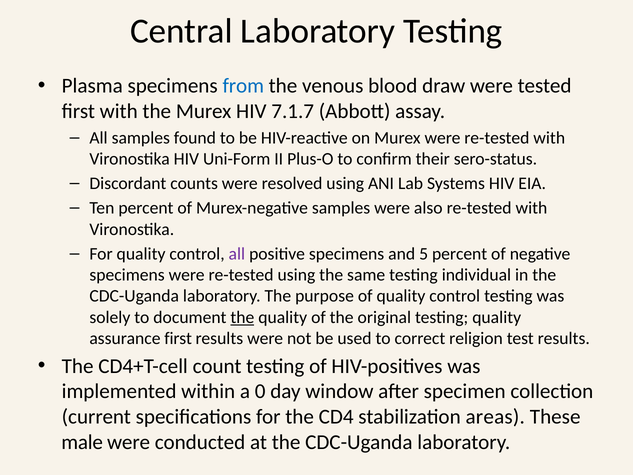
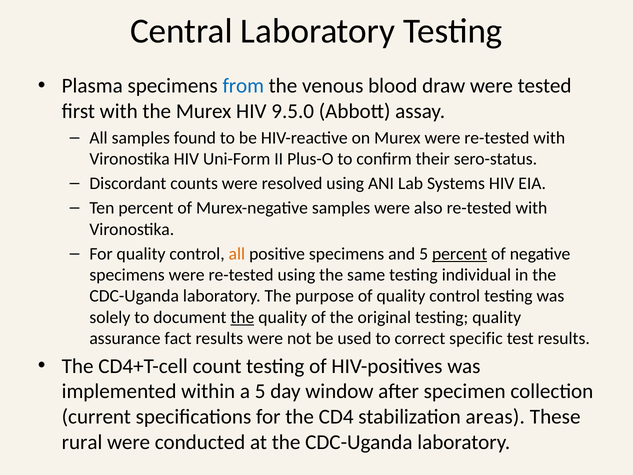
7.1.7: 7.1.7 -> 9.5.0
all at (237, 254) colour: purple -> orange
percent at (460, 254) underline: none -> present
assurance first: first -> fact
religion: religion -> specific
a 0: 0 -> 5
male: male -> rural
